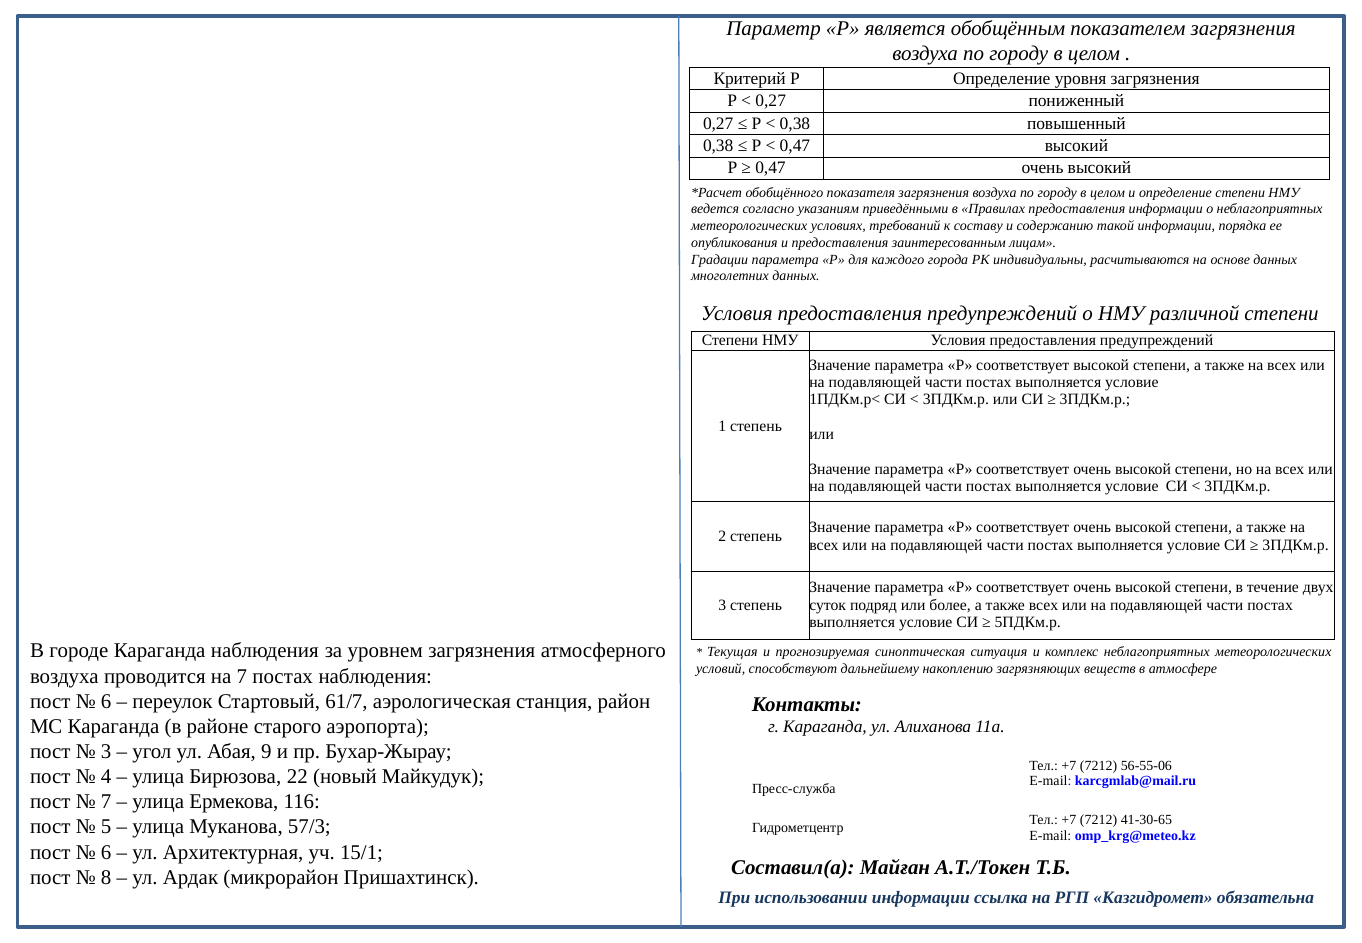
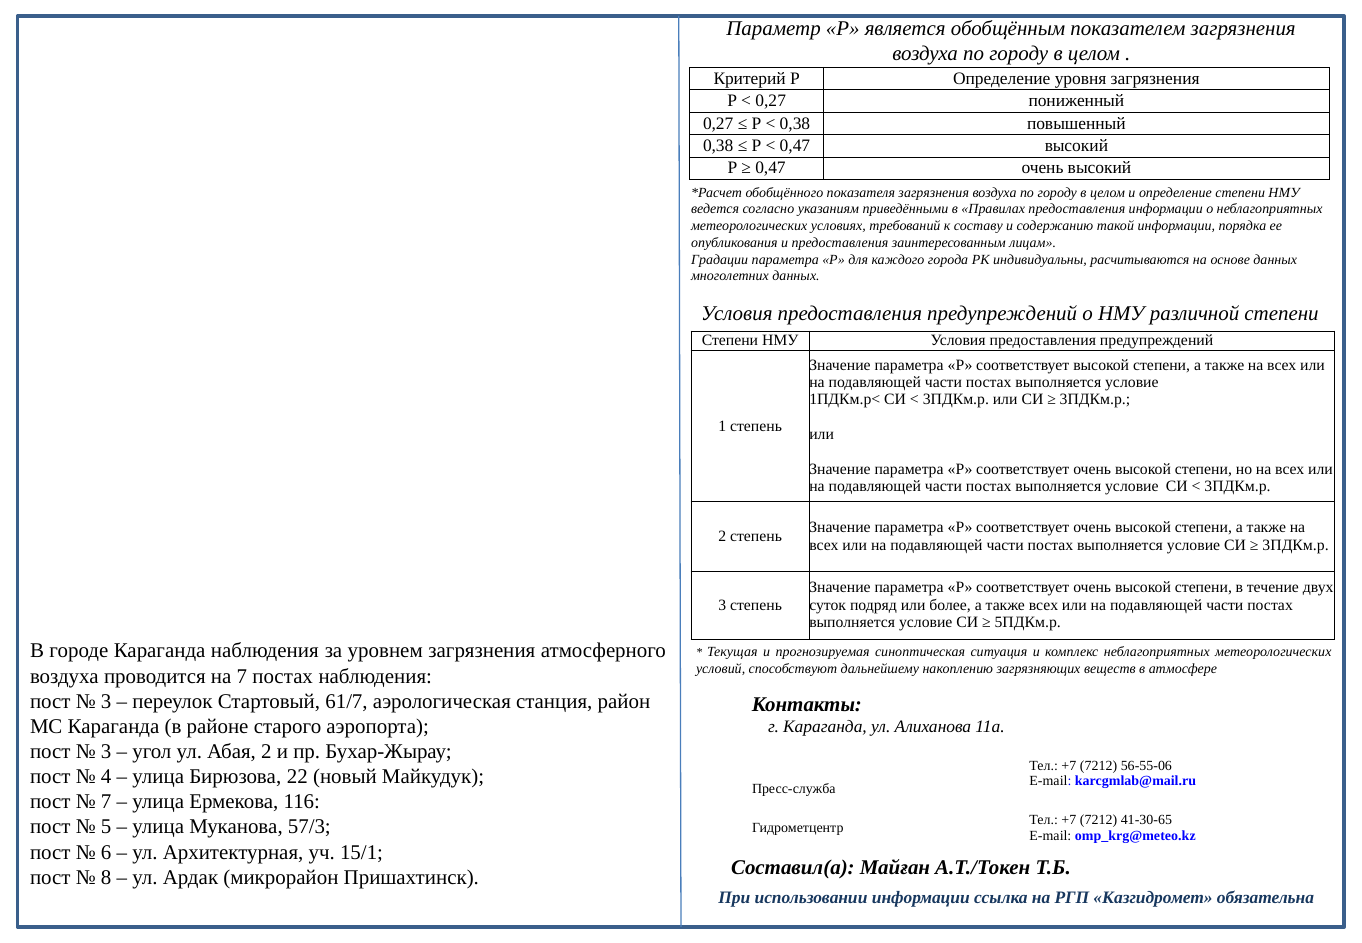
6 at (106, 701): 6 -> 3
Абая 9: 9 -> 2
